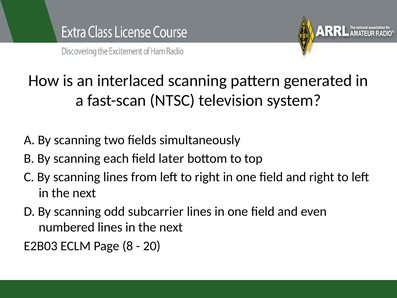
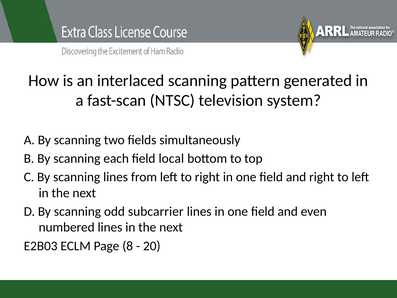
later: later -> local
